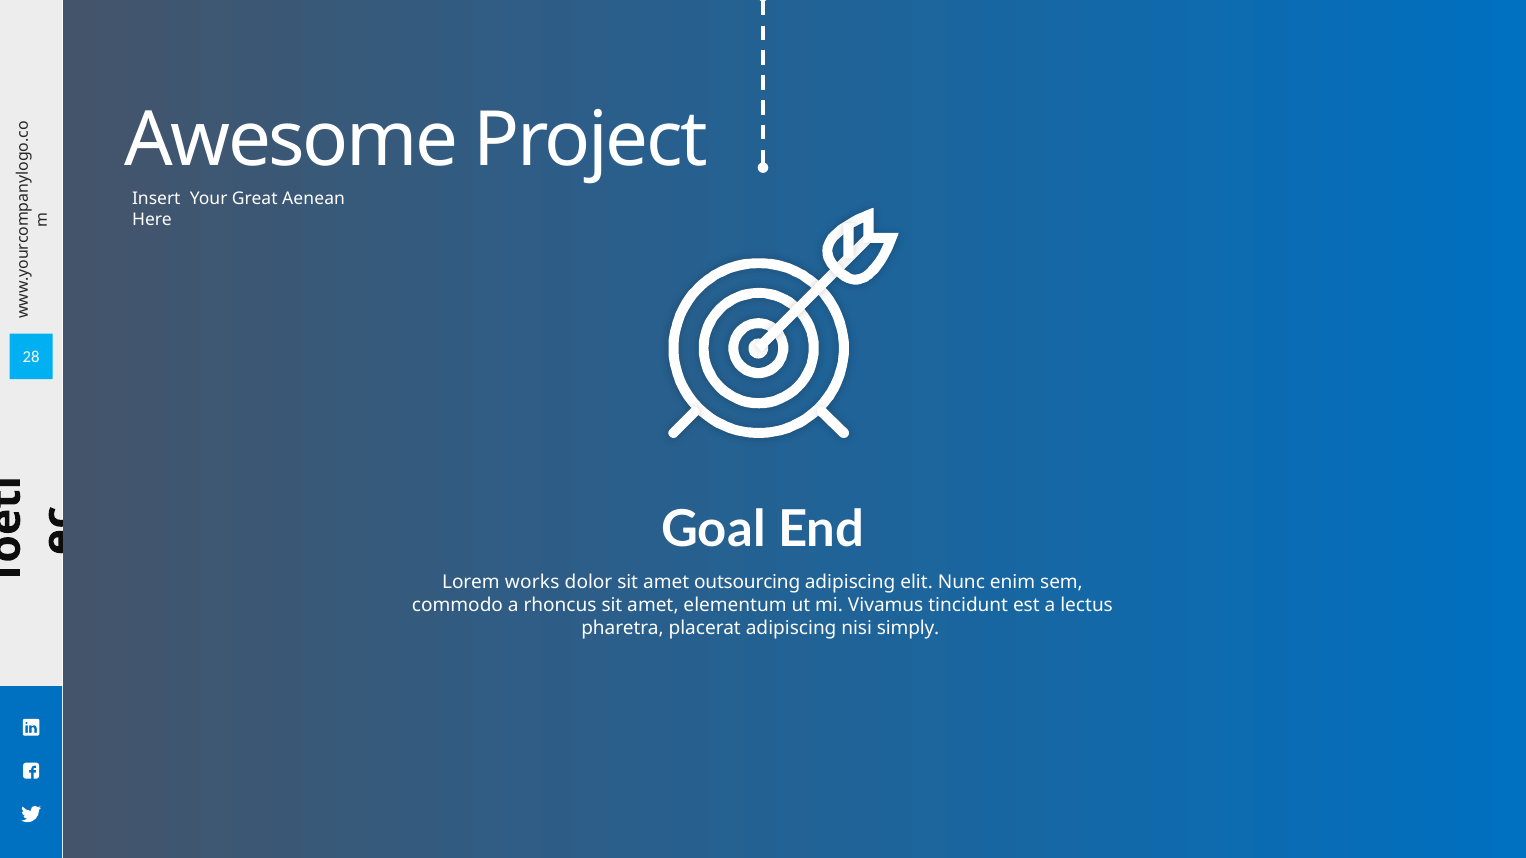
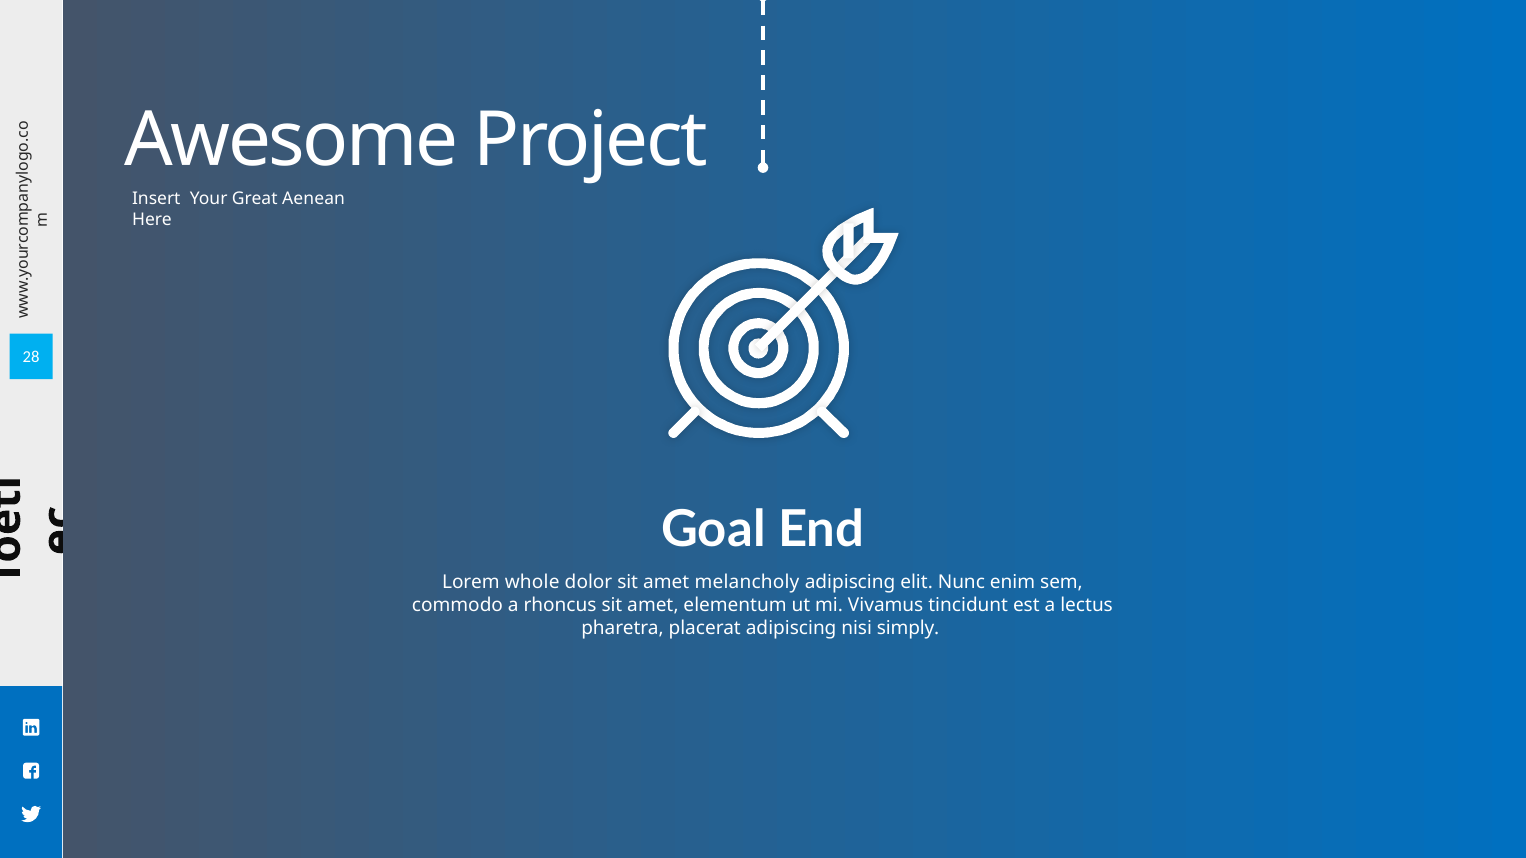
works: works -> whole
outsourcing: outsourcing -> melancholy
